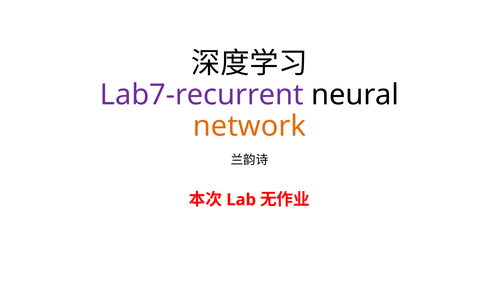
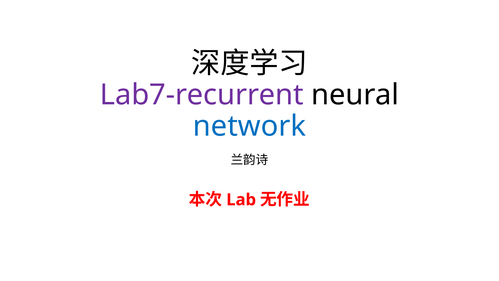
network colour: orange -> blue
